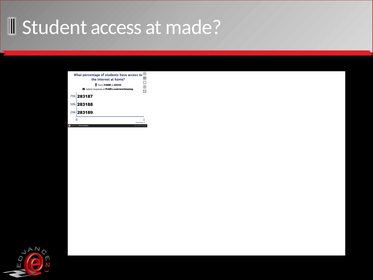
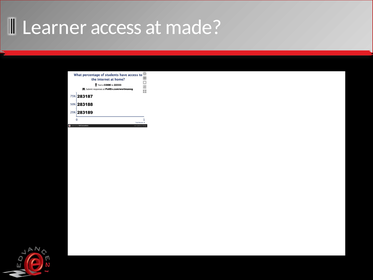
Student: Student -> Learner
